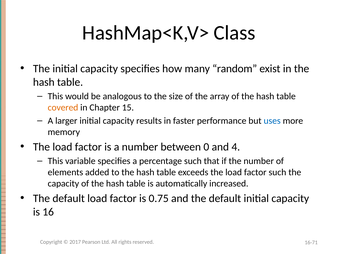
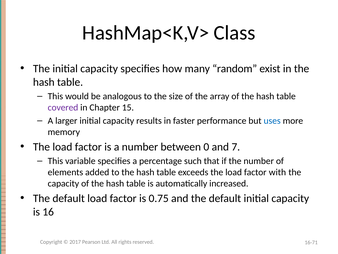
covered colour: orange -> purple
4: 4 -> 7
factor such: such -> with
